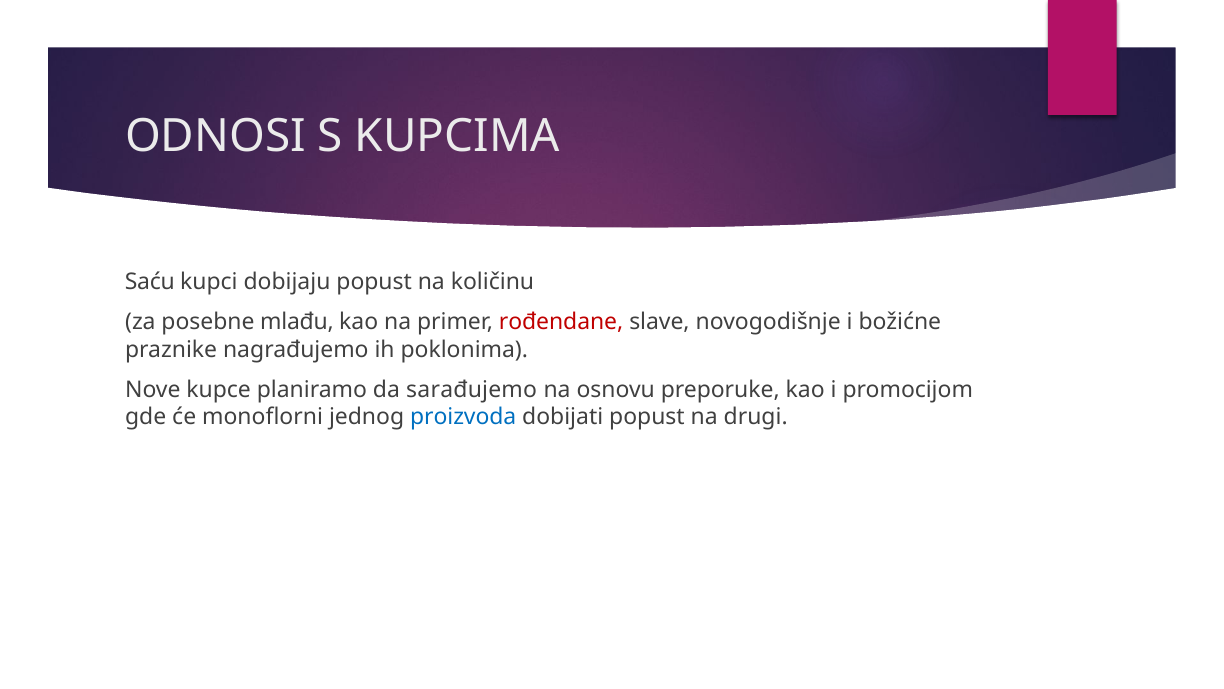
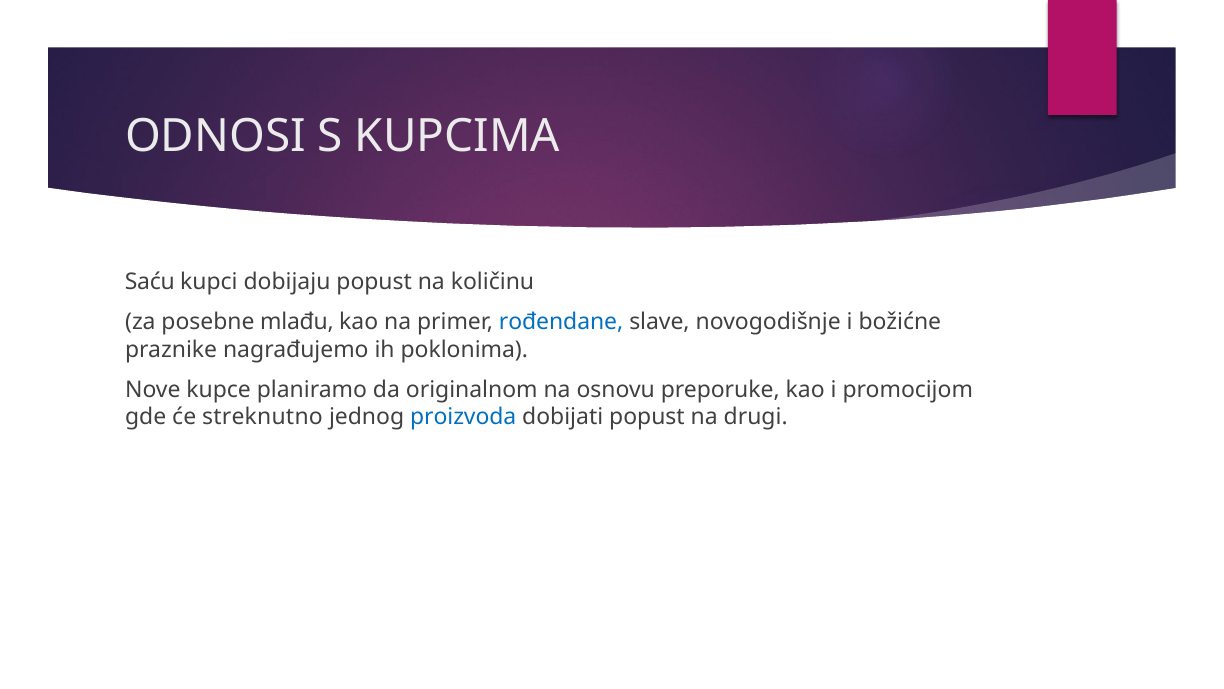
rođendane colour: red -> blue
sarađujemo: sarađujemo -> originalnom
monoflorni: monoflorni -> streknutno
